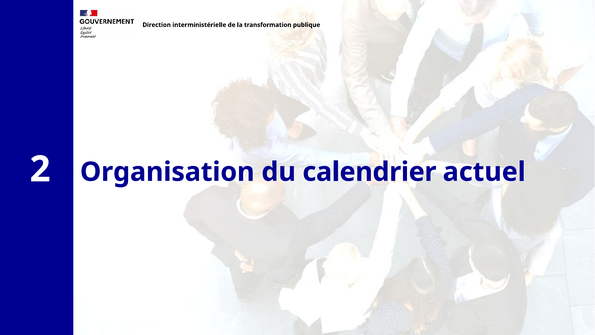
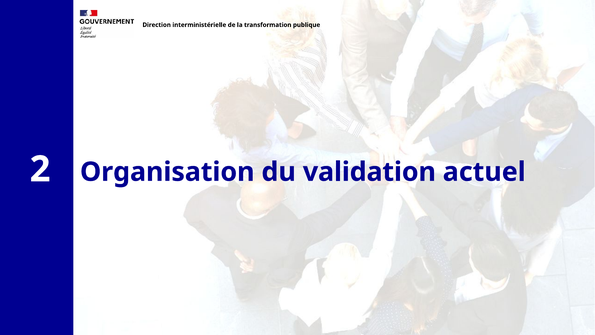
calendrier: calendrier -> validation
